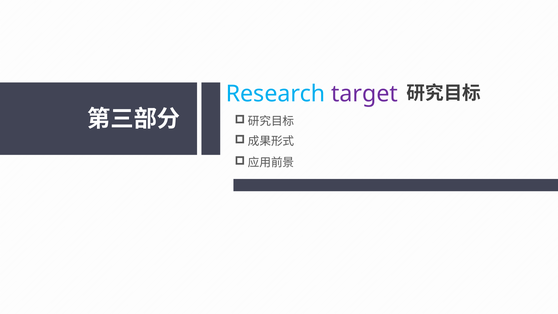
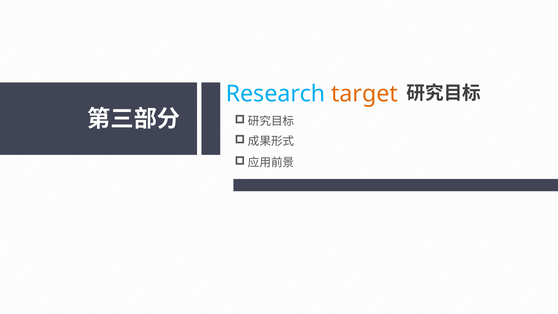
target colour: purple -> orange
